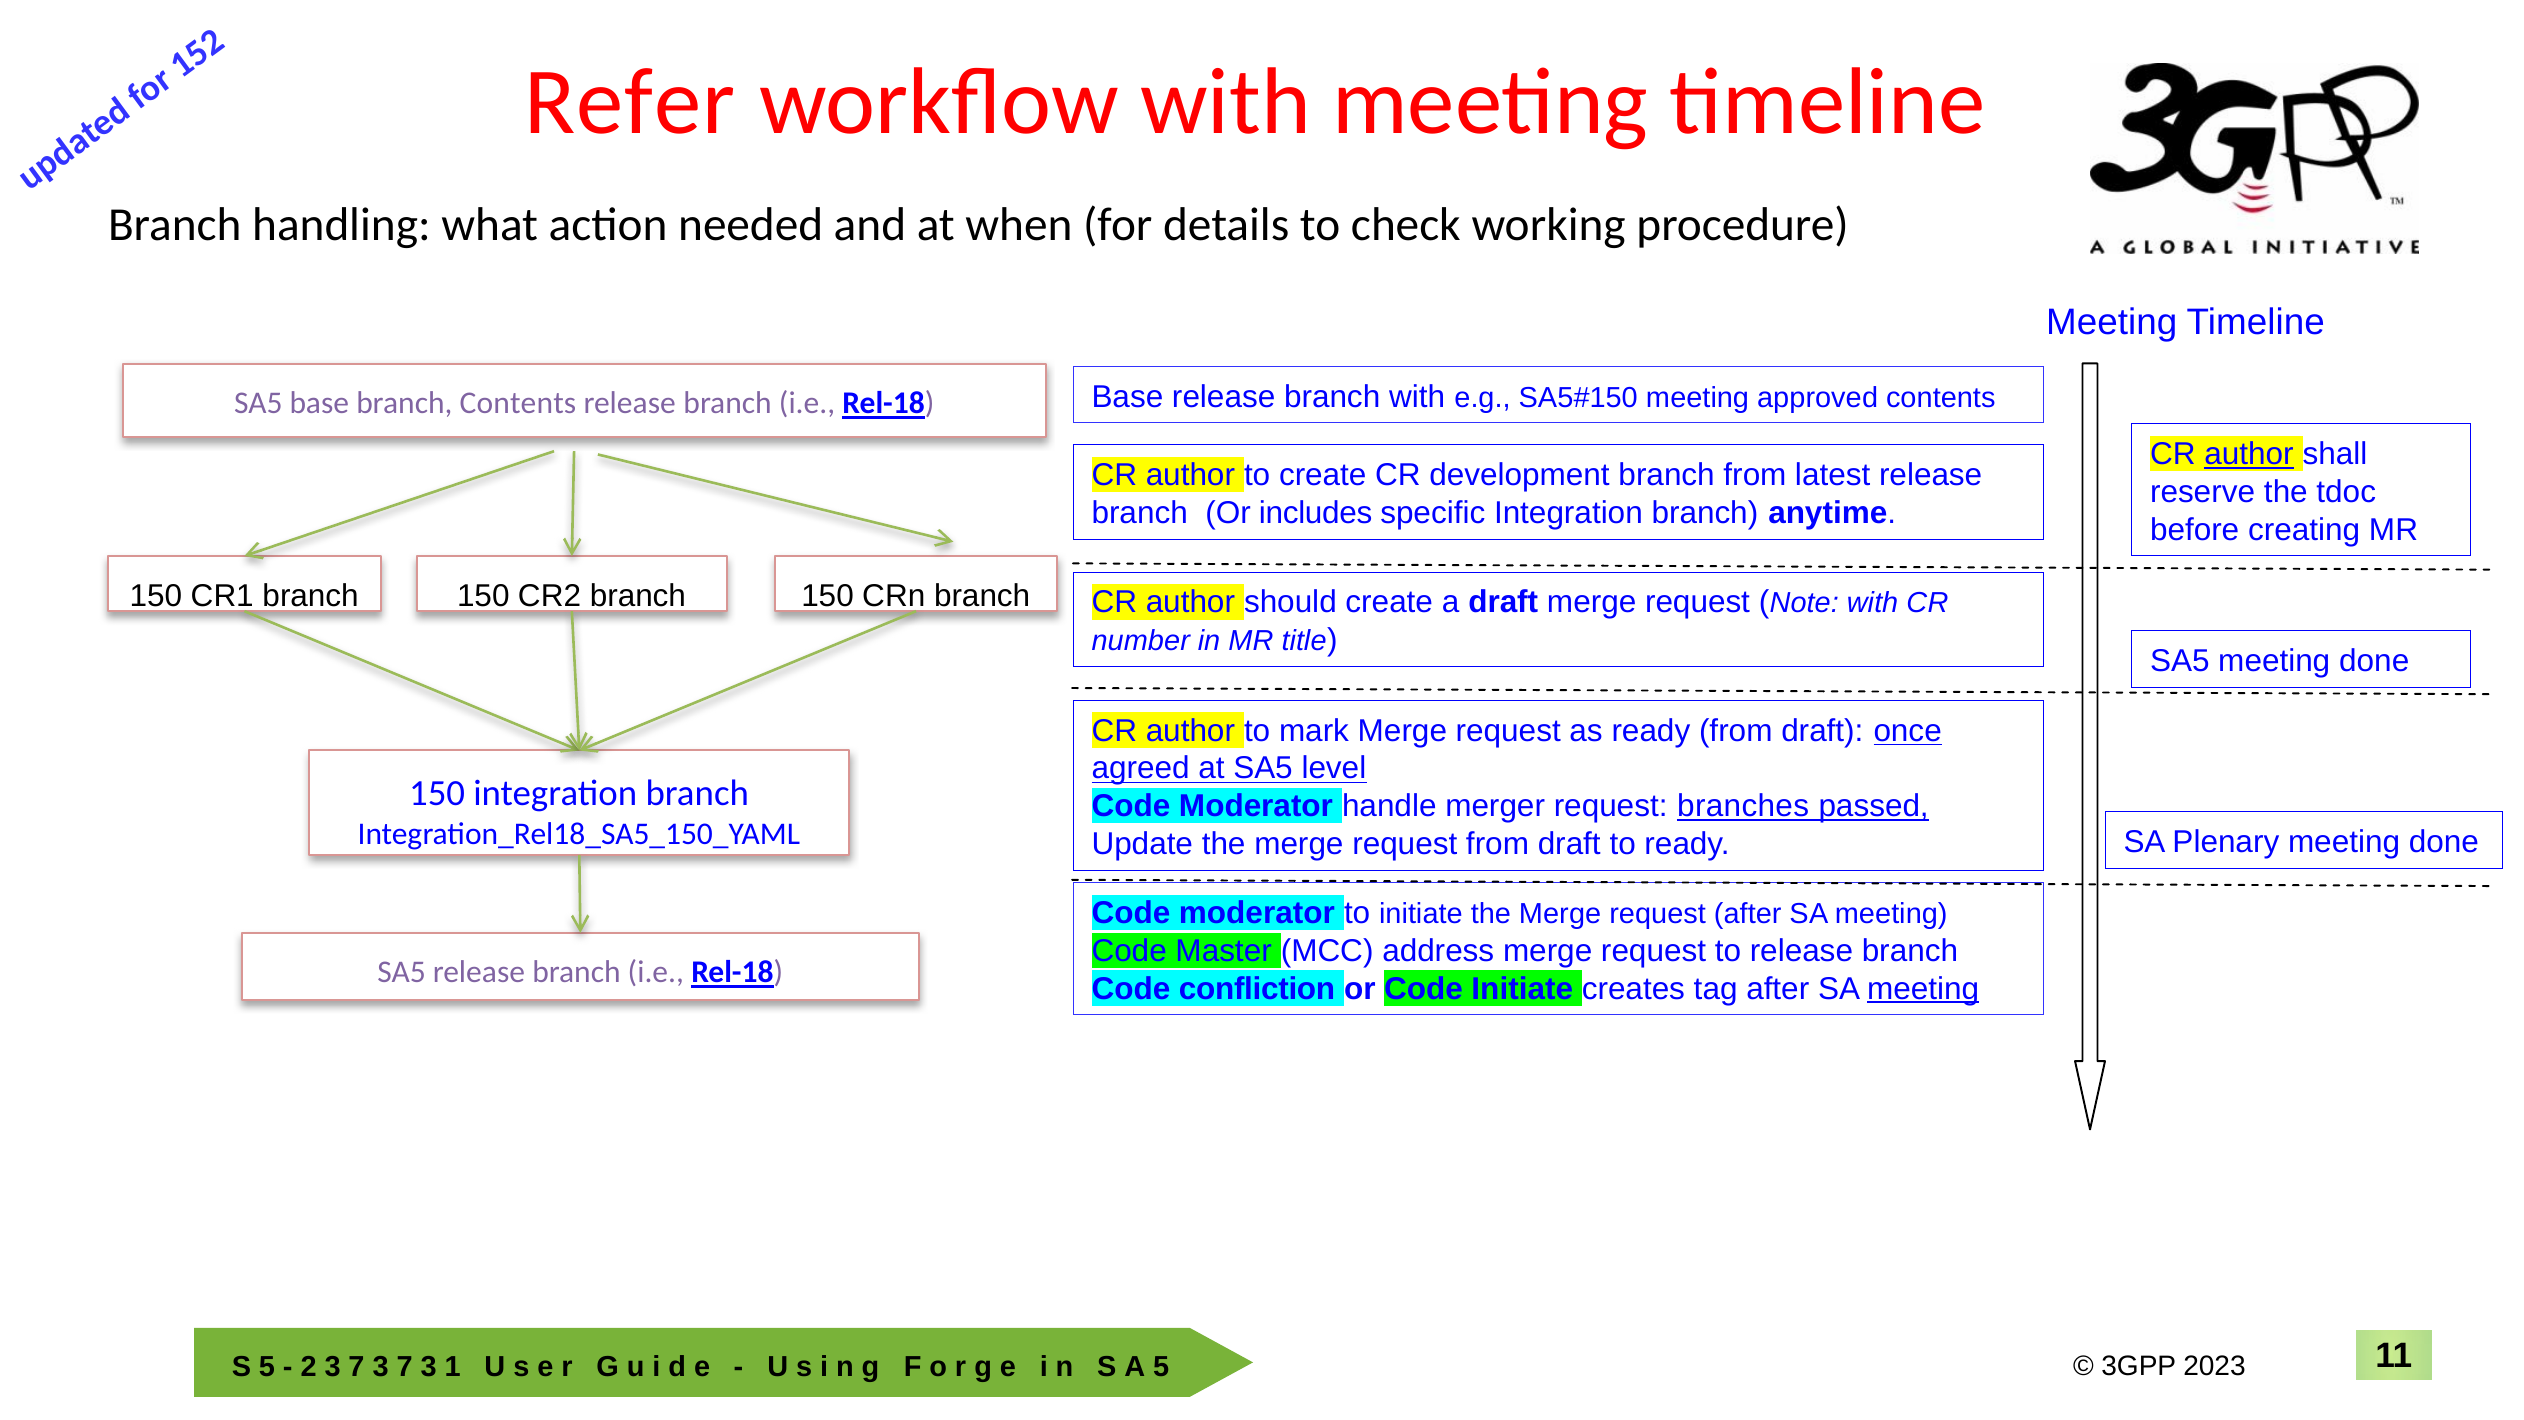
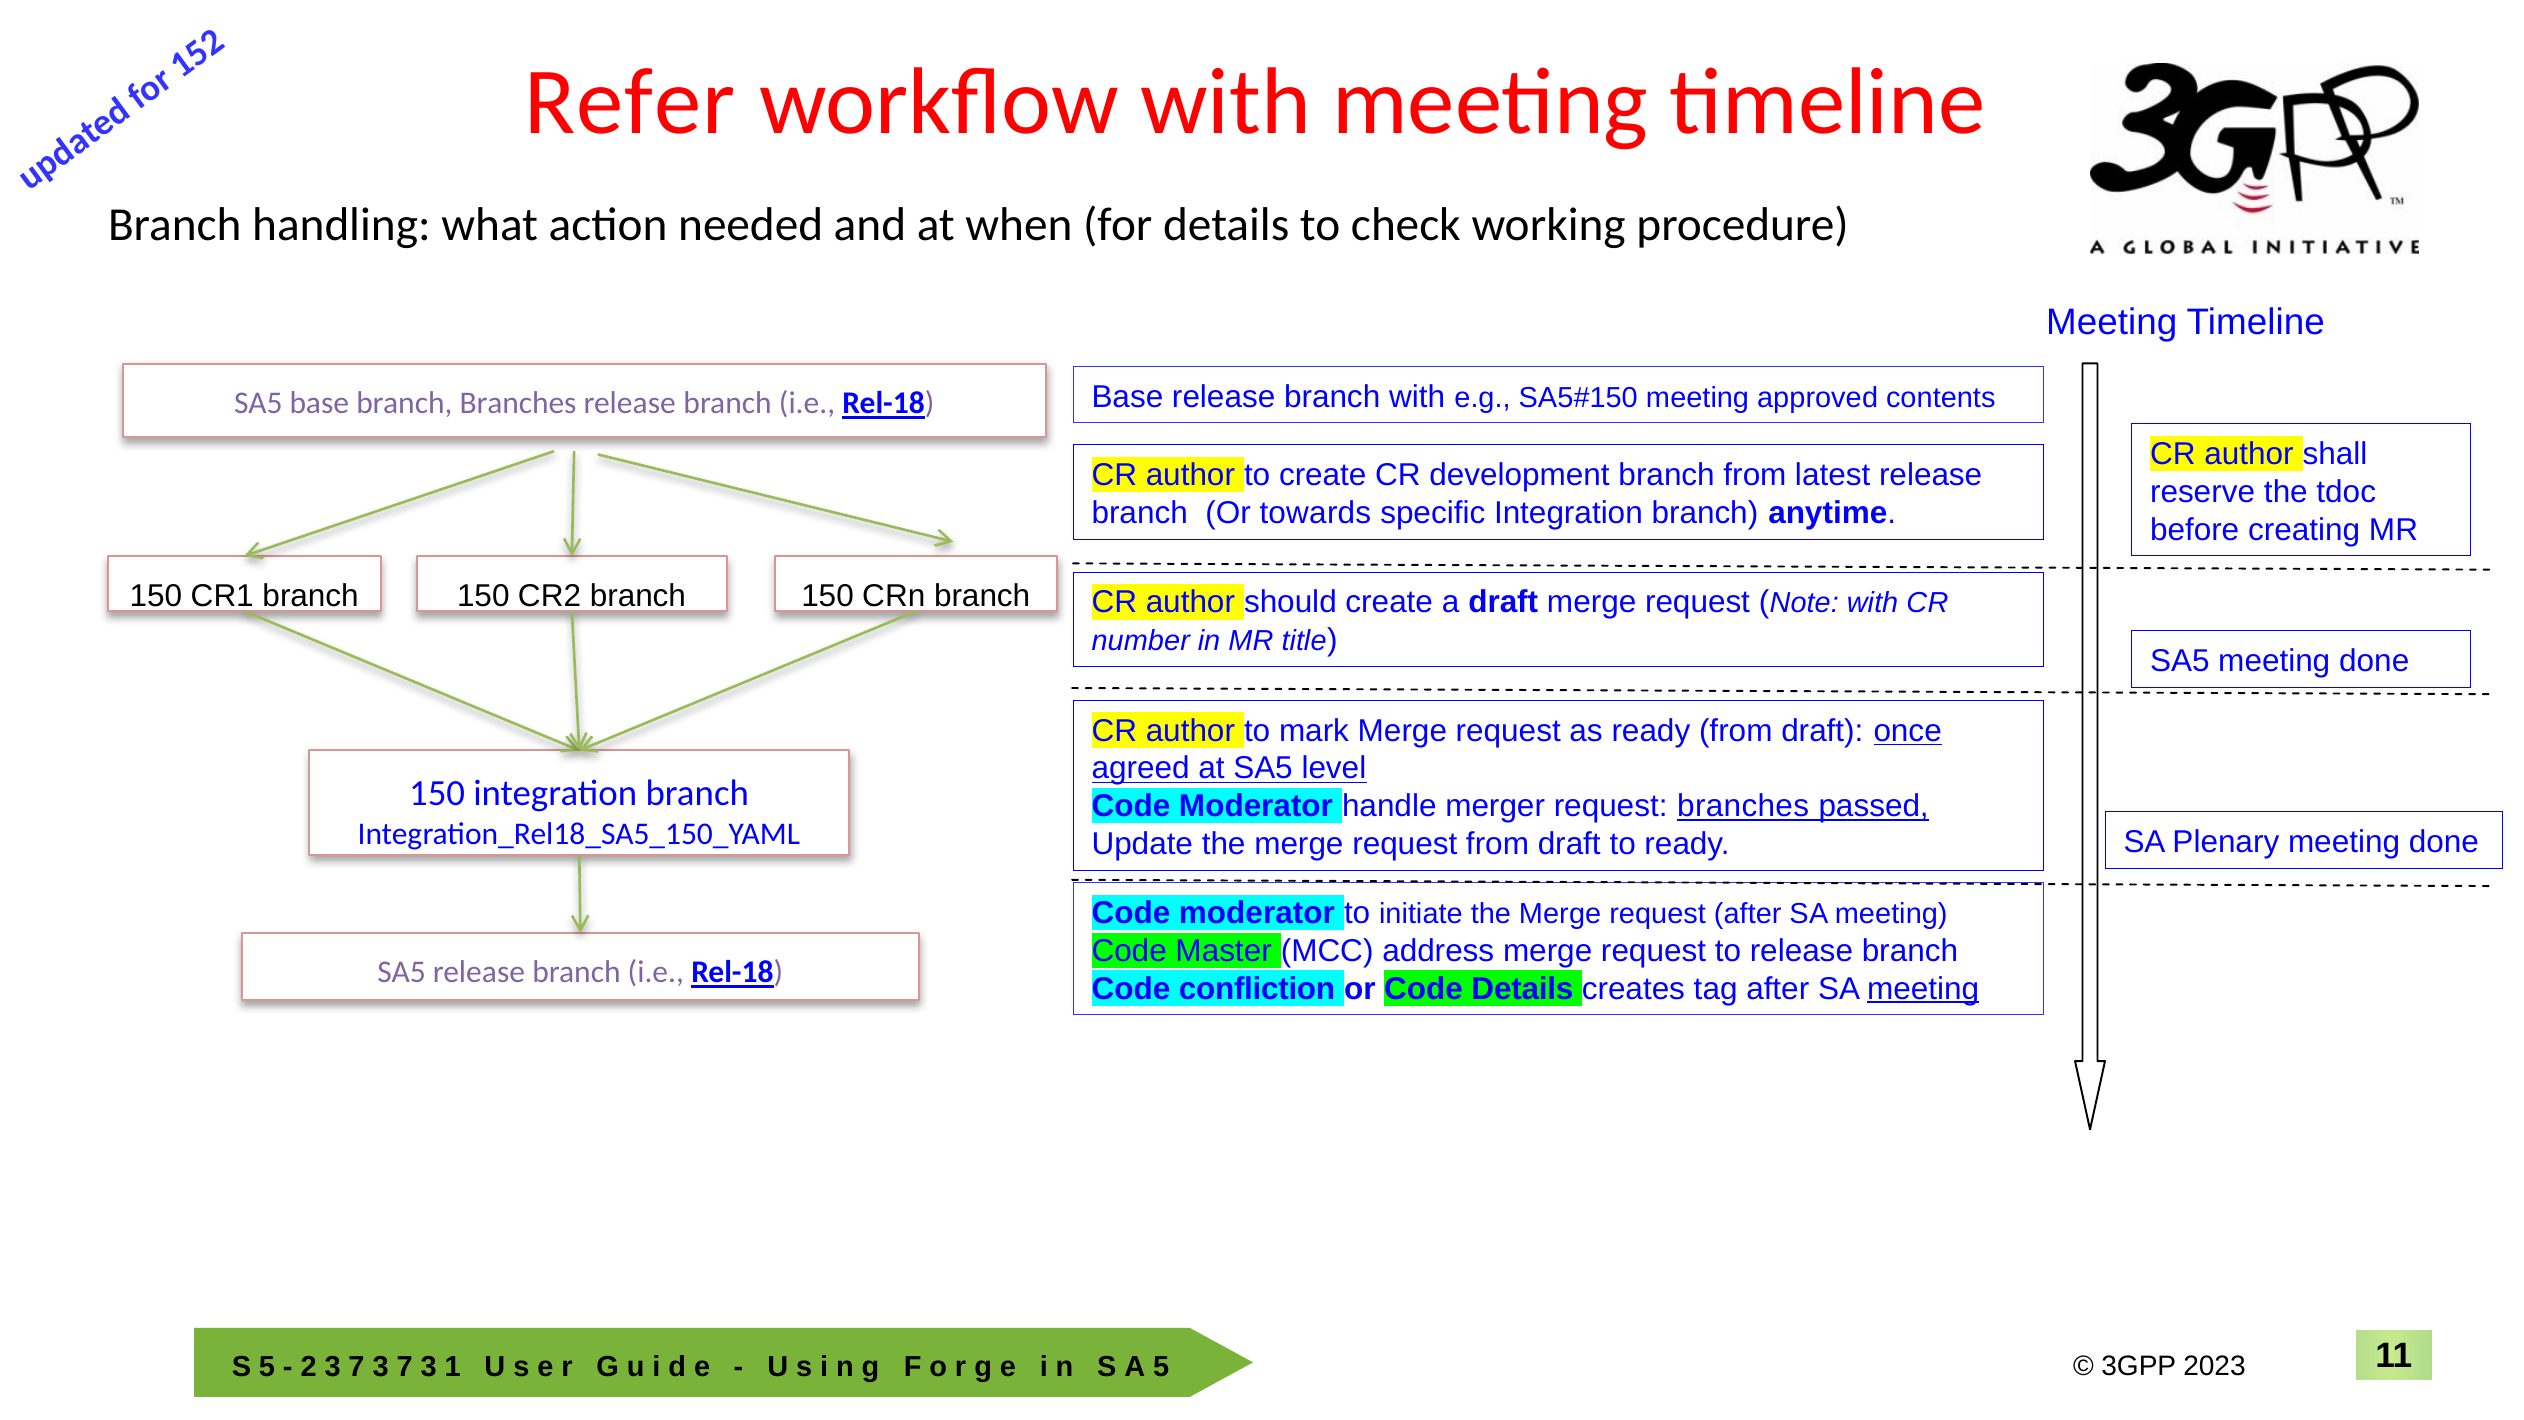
branch Contents: Contents -> Branches
author at (2249, 454) underline: present -> none
includes: includes -> towards
Code Initiate: Initiate -> Details
